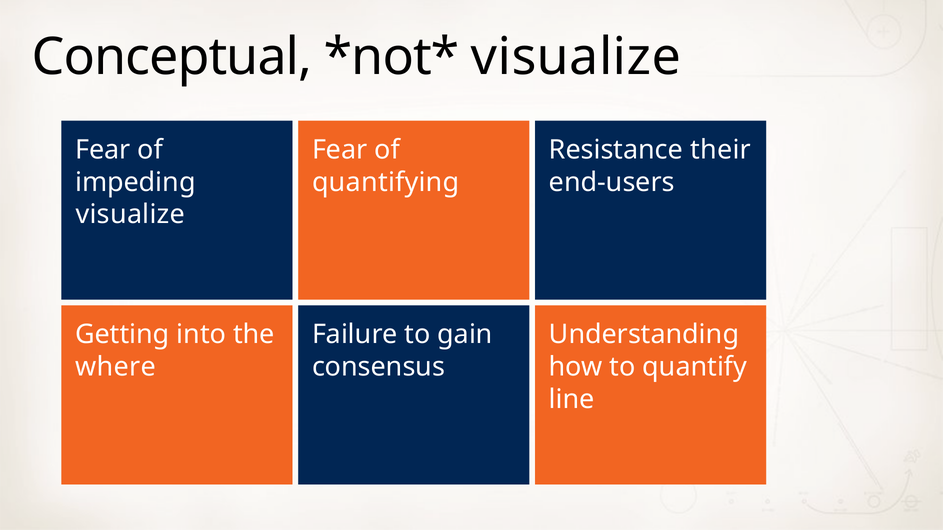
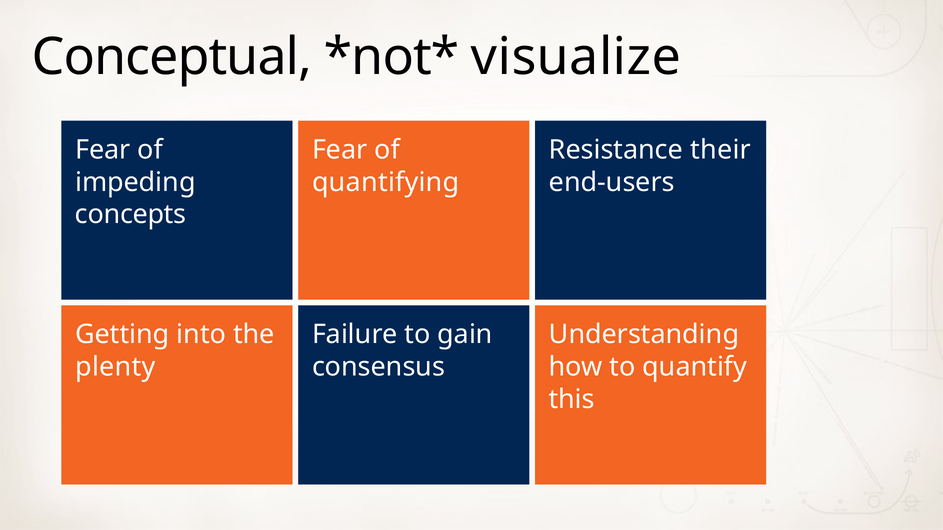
visualize at (130, 215): visualize -> concepts
where: where -> plenty
line: line -> this
